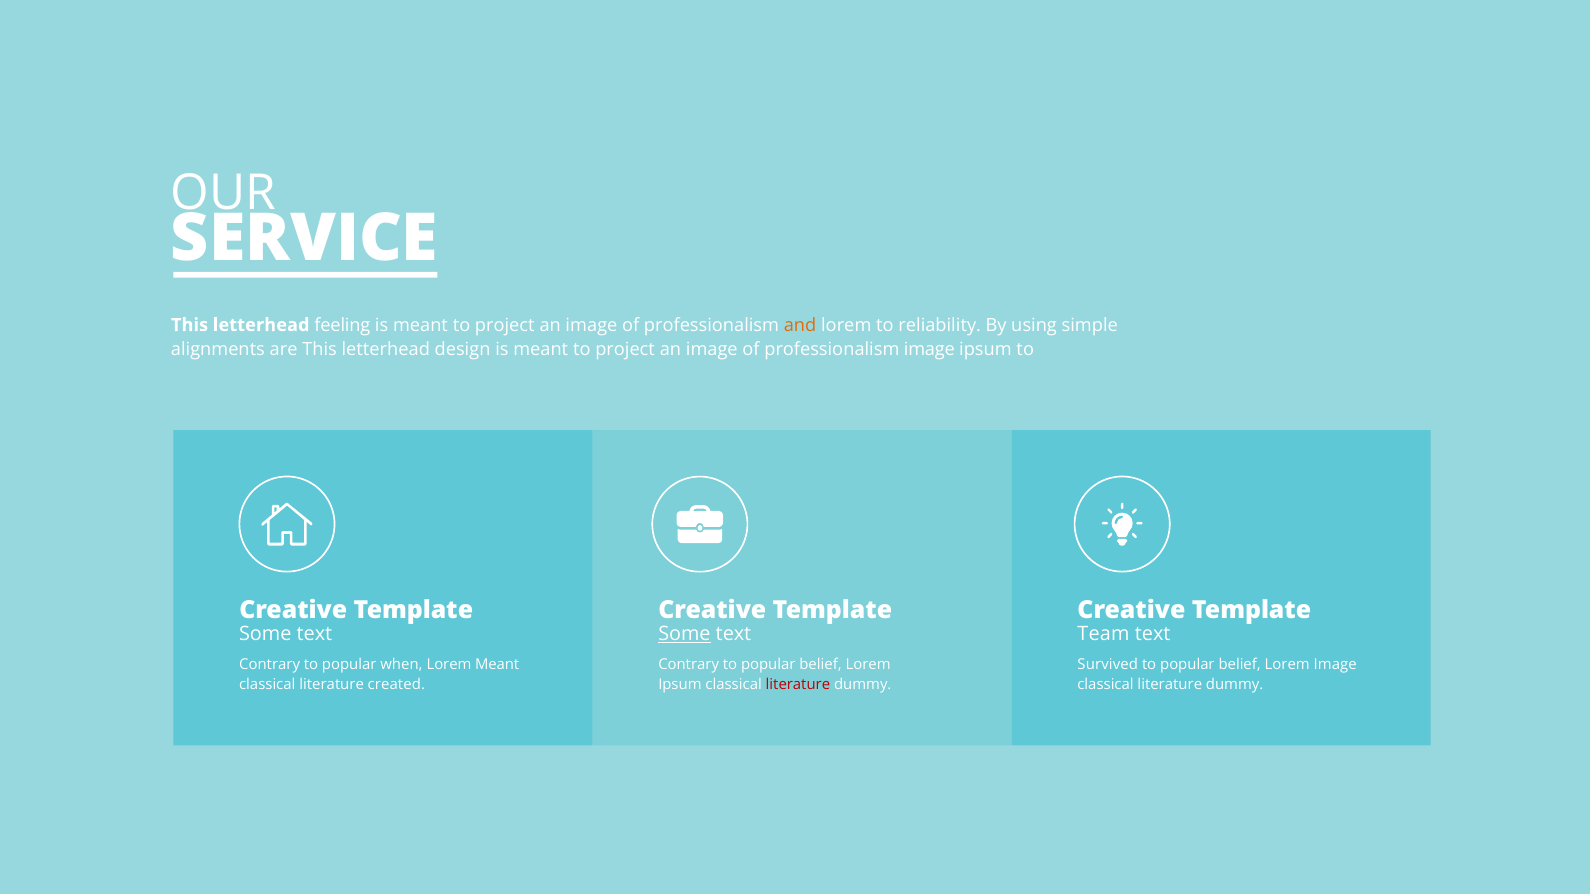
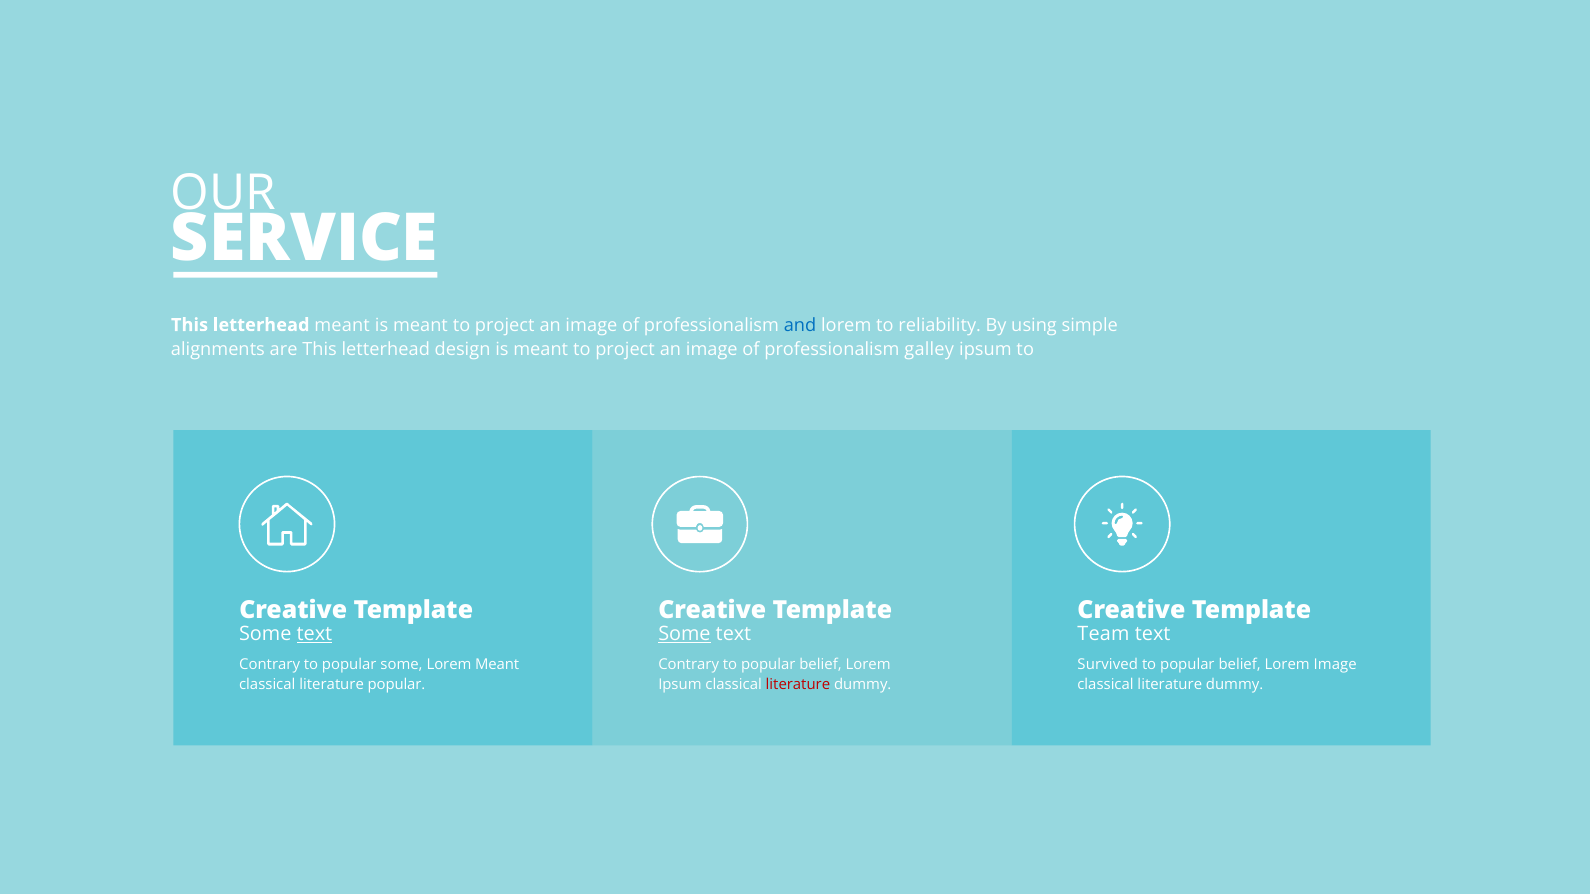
letterhead feeling: feeling -> meant
and colour: orange -> blue
professionalism image: image -> galley
text at (314, 634) underline: none -> present
popular when: when -> some
literature created: created -> popular
